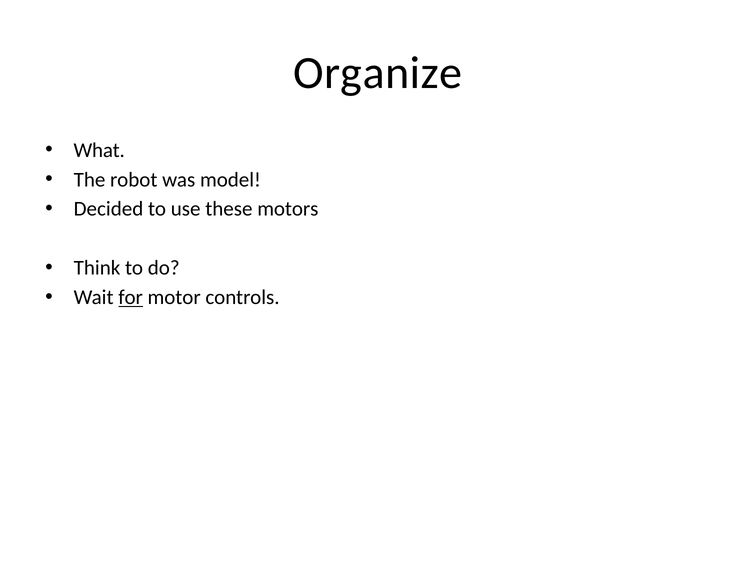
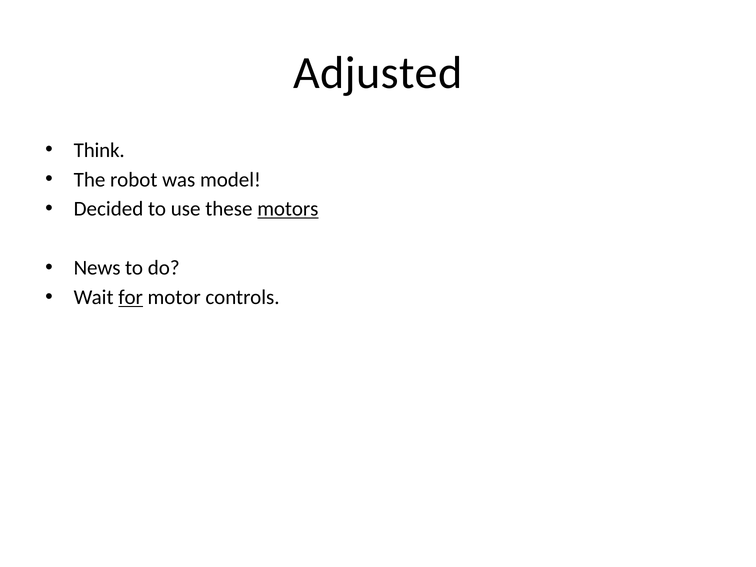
Organize: Organize -> Adjusted
What: What -> Think
motors underline: none -> present
Think: Think -> News
